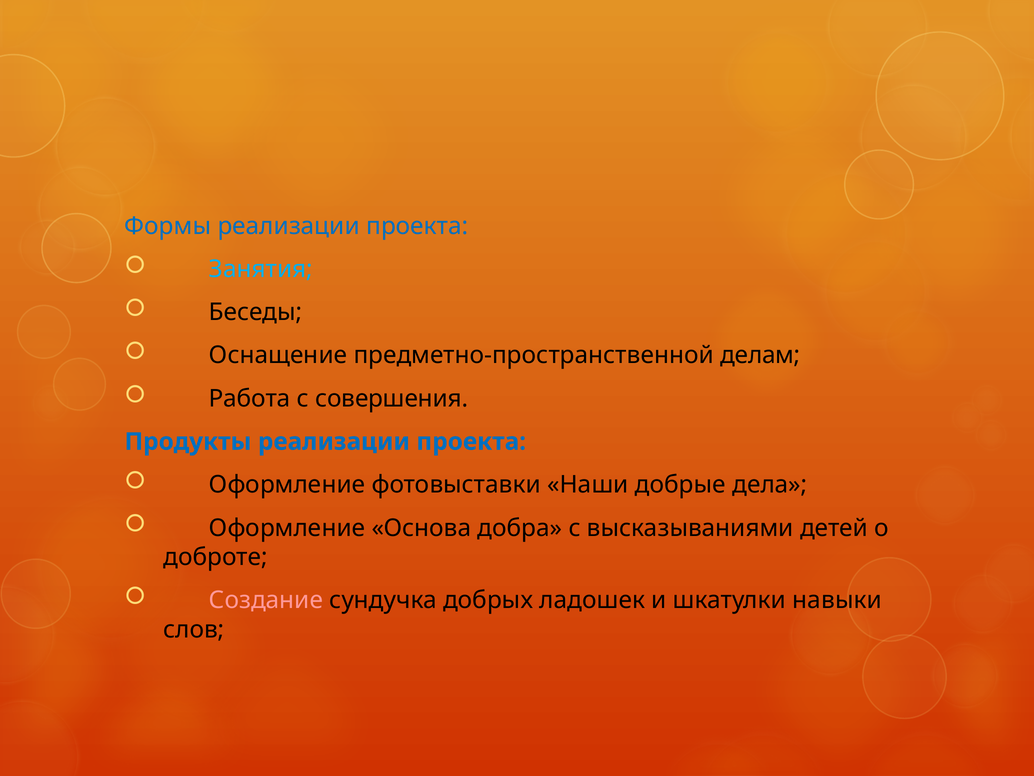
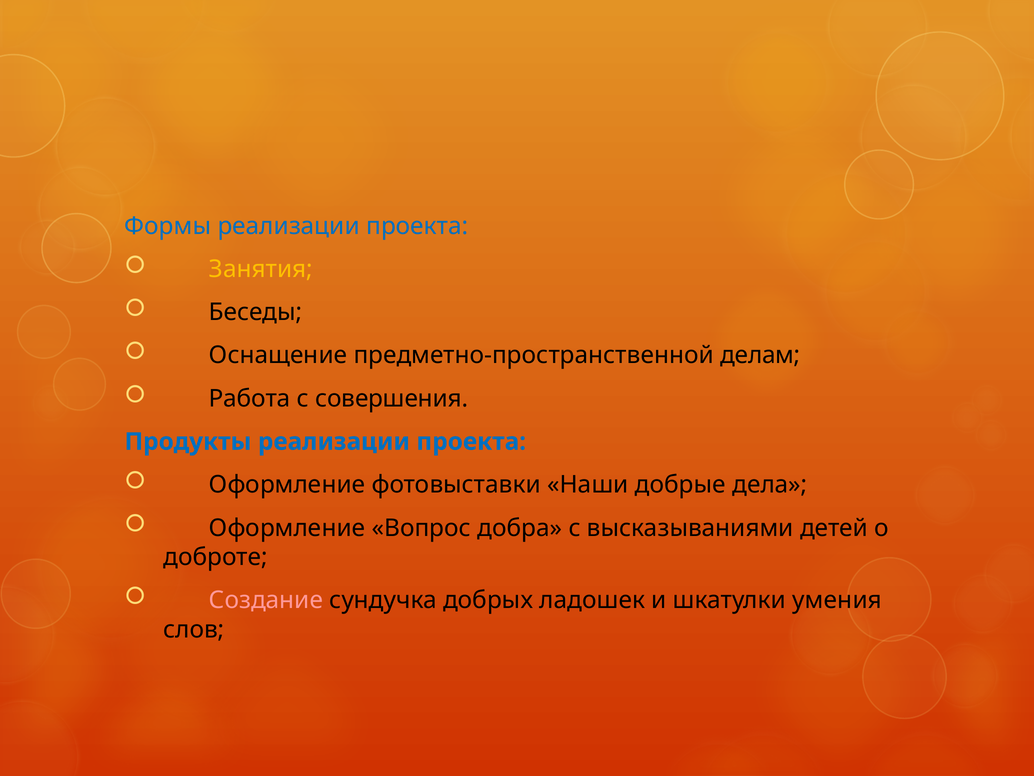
Занятия colour: light blue -> yellow
Основа: Основа -> Вопрос
навыки: навыки -> умения
